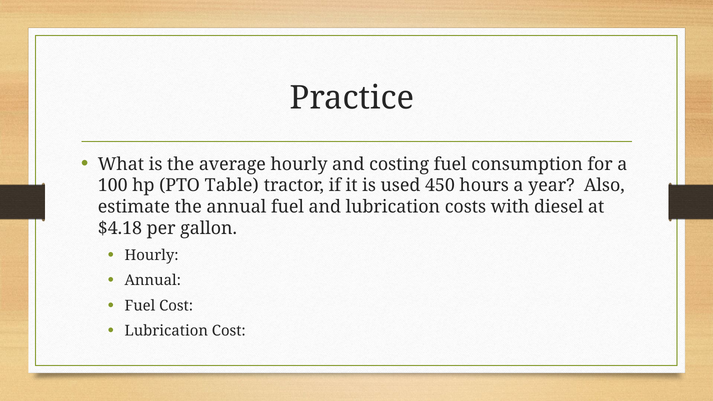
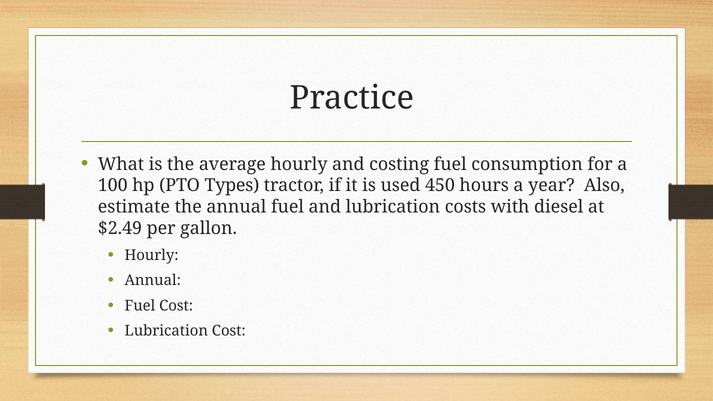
Table: Table -> Types
$4.18: $4.18 -> $2.49
